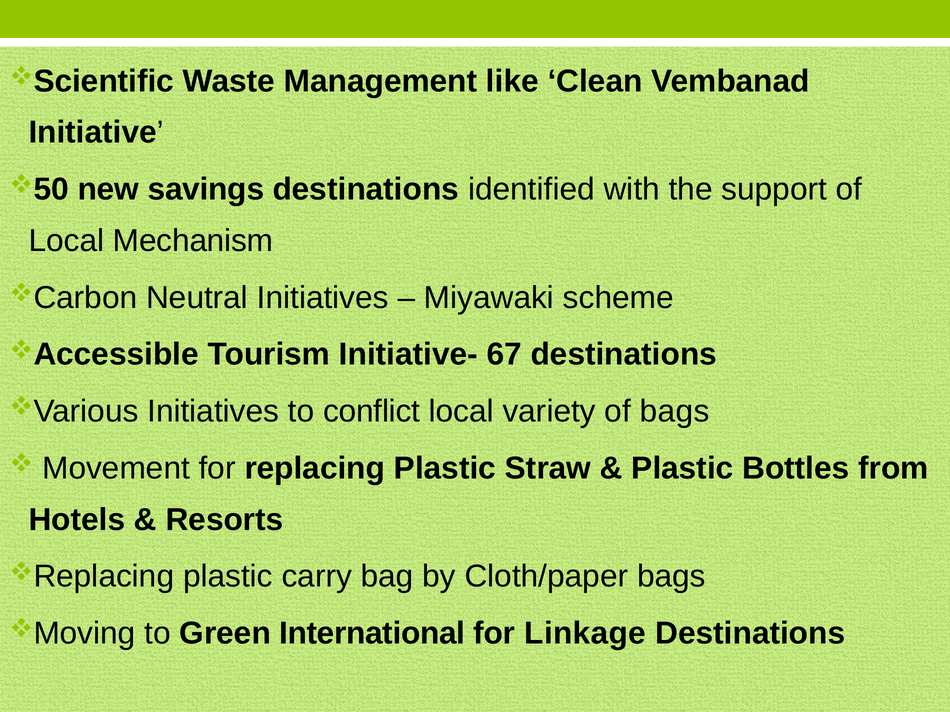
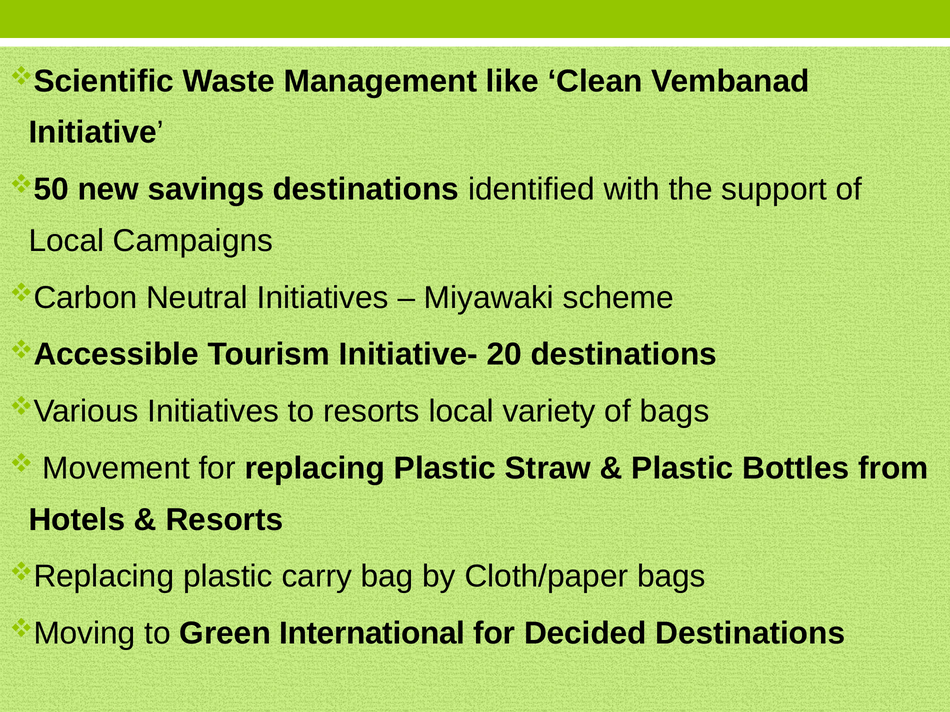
Mechanism: Mechanism -> Campaigns
67: 67 -> 20
to conflict: conflict -> resorts
Linkage: Linkage -> Decided
